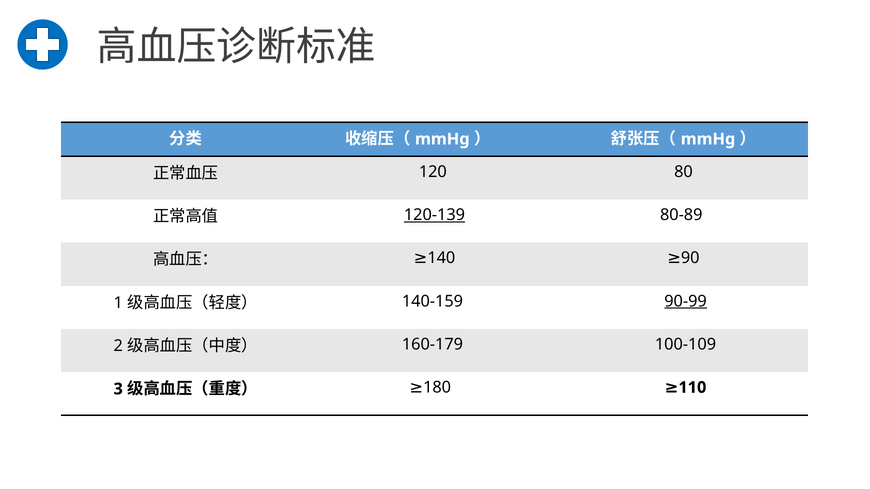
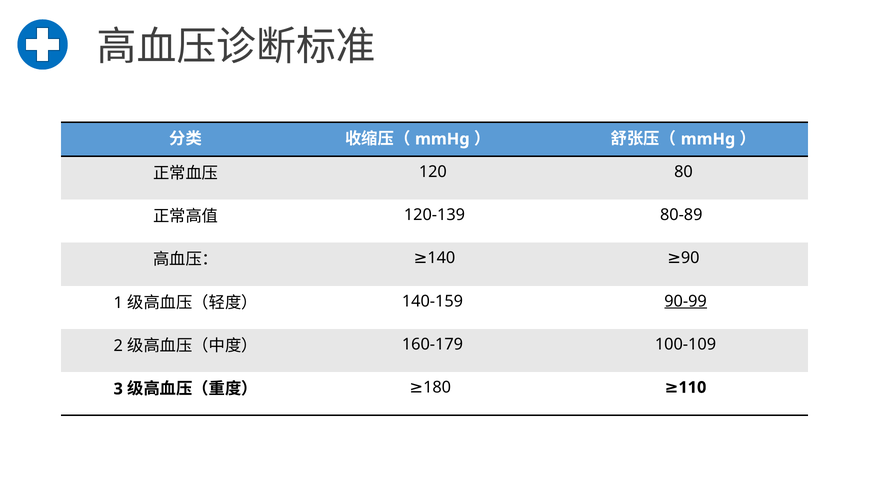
120-139 underline: present -> none
